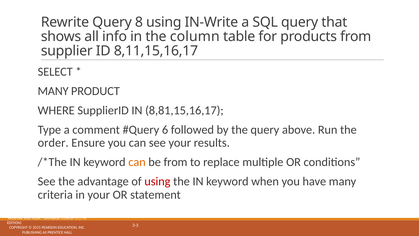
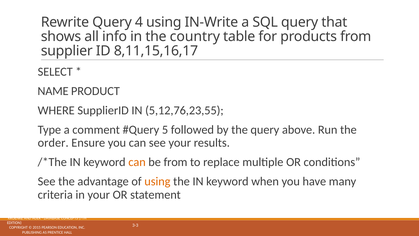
8: 8 -> 4
column: column -> country
MANY at (53, 91): MANY -> NAME
8,81,15,16,17: 8,81,15,16,17 -> 5,12,76,23,55
6: 6 -> 5
using at (157, 181) colour: red -> orange
